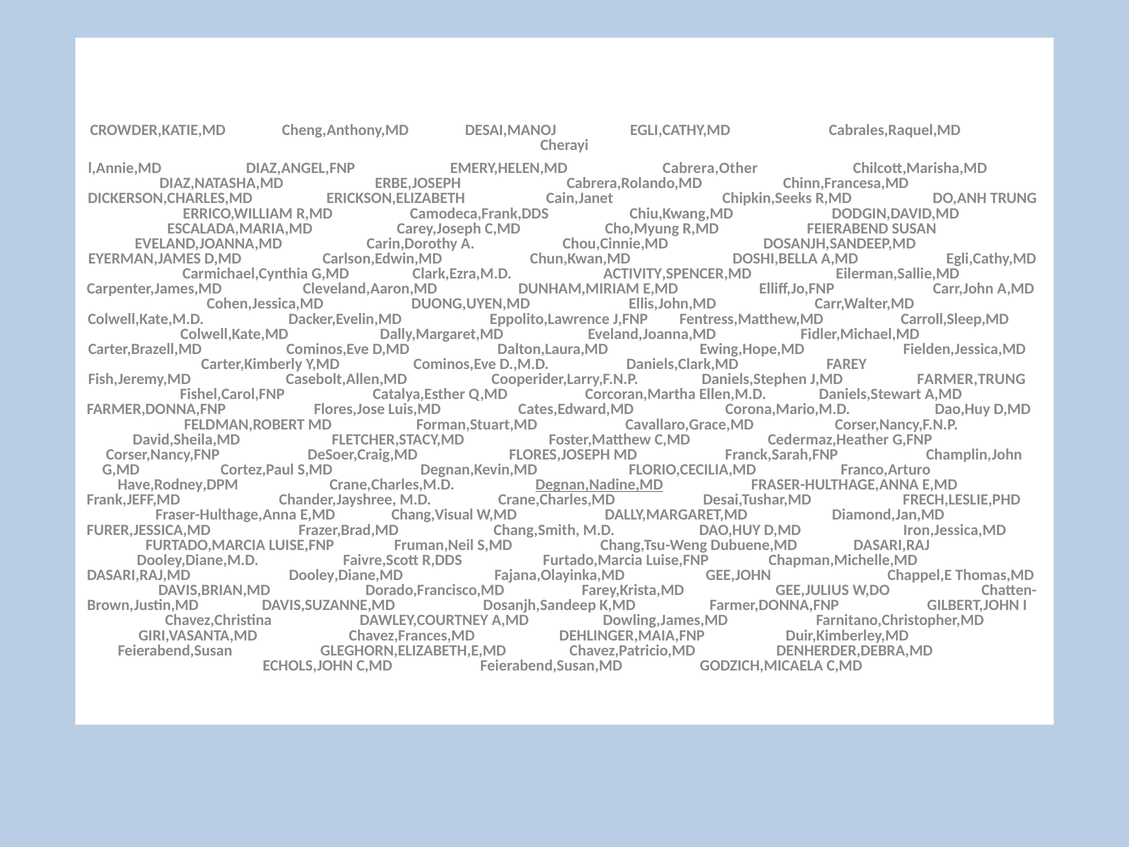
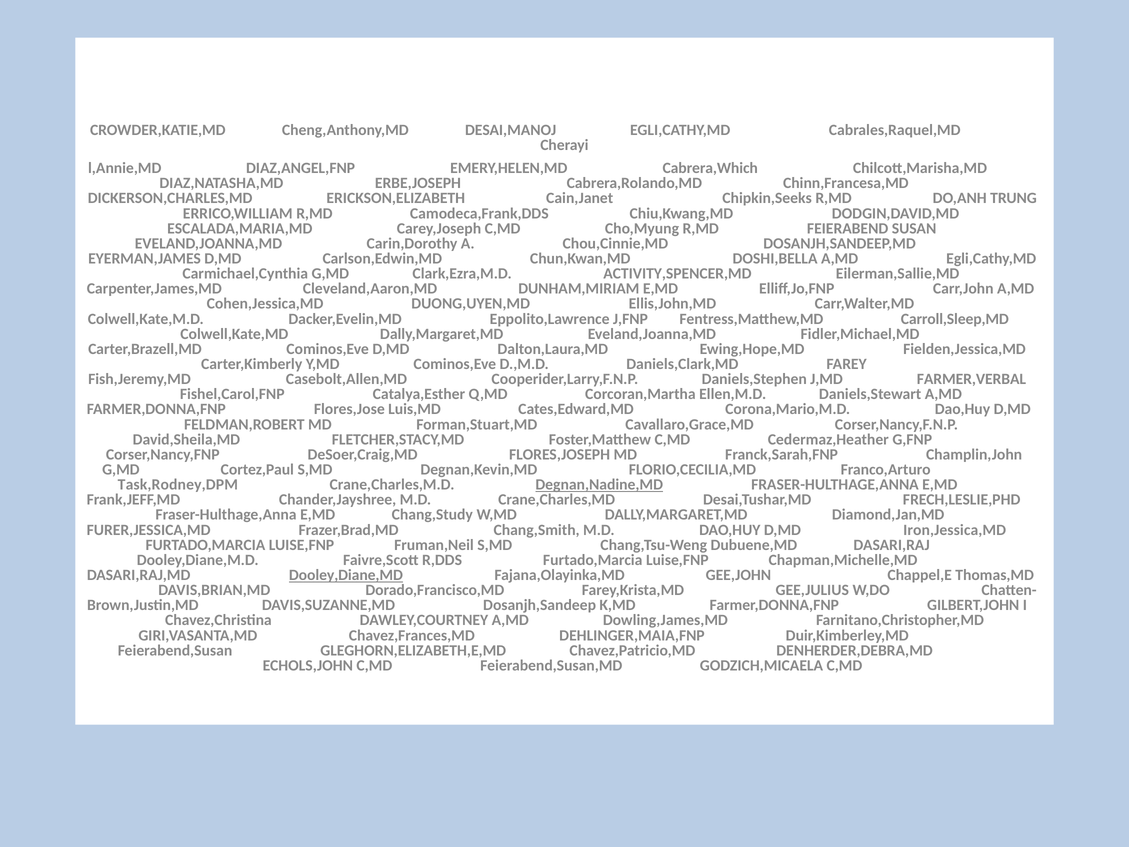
Cabrera,Other: Cabrera,Other -> Cabrera,Which
FARMER,TRUNG: FARMER,TRUNG -> FARMER,VERBAL
Have,Rodney,DPM: Have,Rodney,DPM -> Task,Rodney,DPM
Chang,Visual: Chang,Visual -> Chang,Study
Dooley,Diane,MD underline: none -> present
